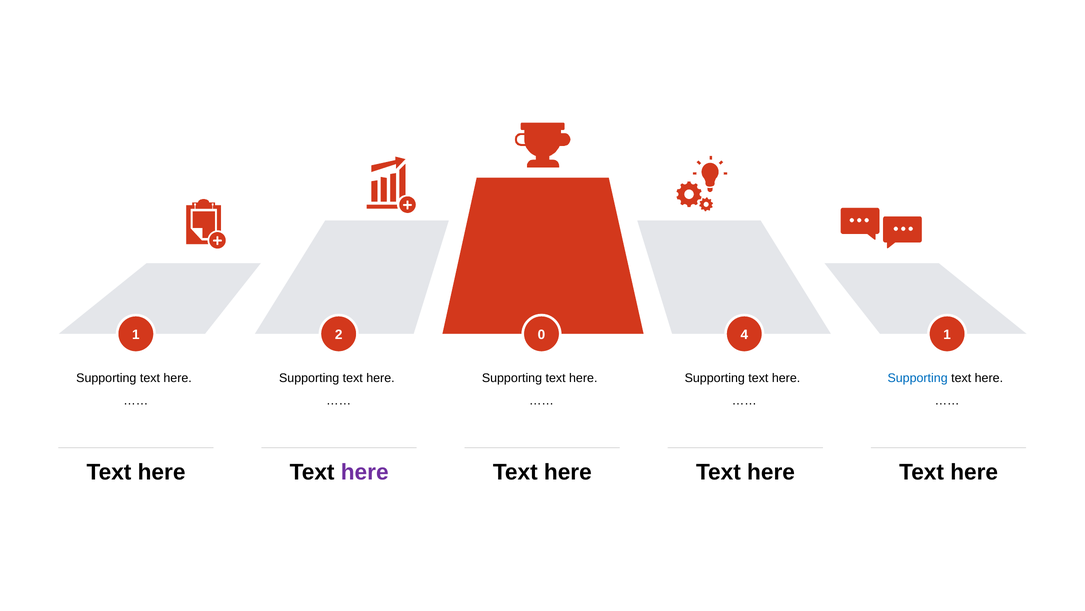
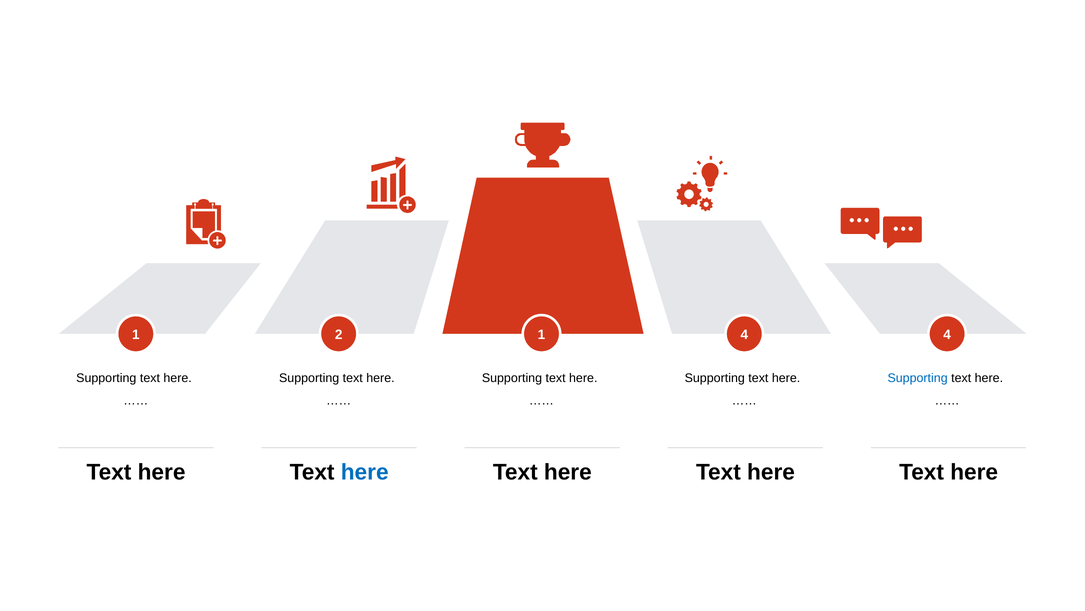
2 0: 0 -> 1
4 1: 1 -> 4
here at (365, 472) colour: purple -> blue
